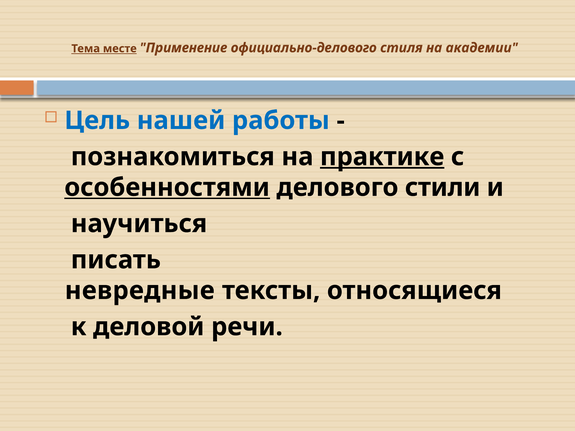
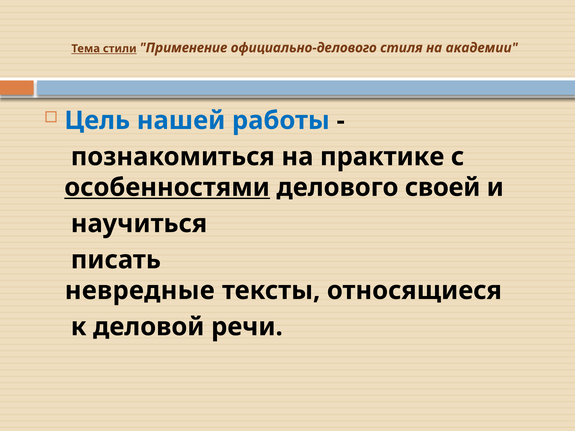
месте: месте -> стили
практике underline: present -> none
стили: стили -> своей
